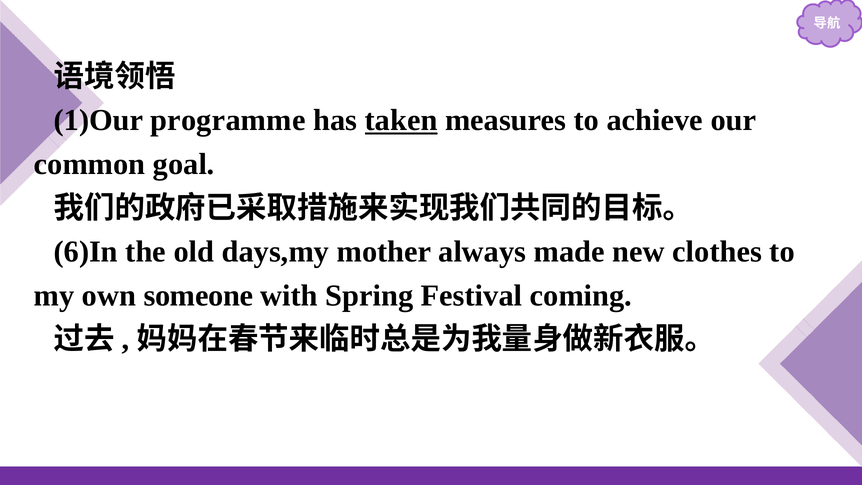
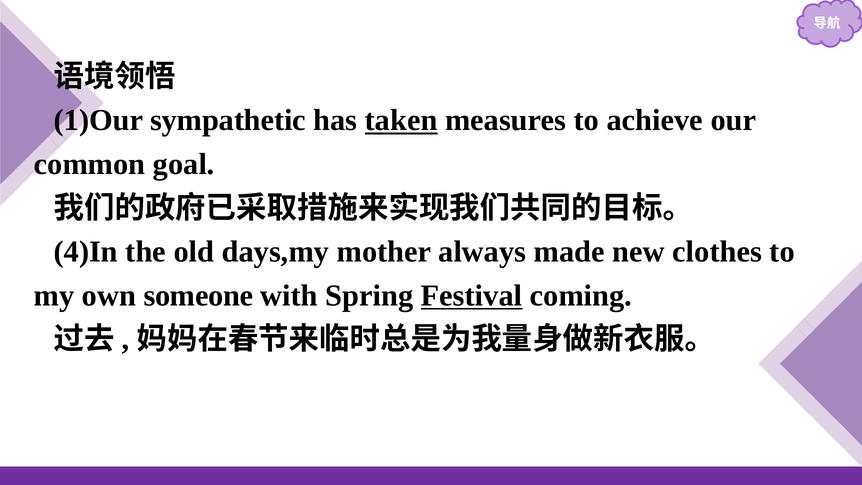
programme: programme -> sympathetic
6)In: 6)In -> 4)In
Festival underline: none -> present
